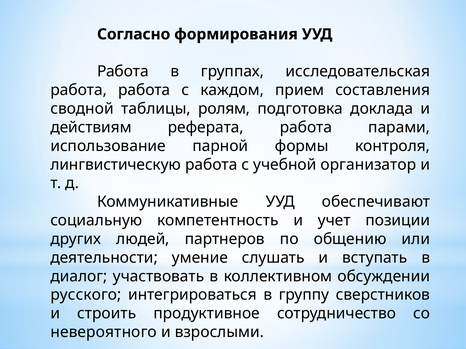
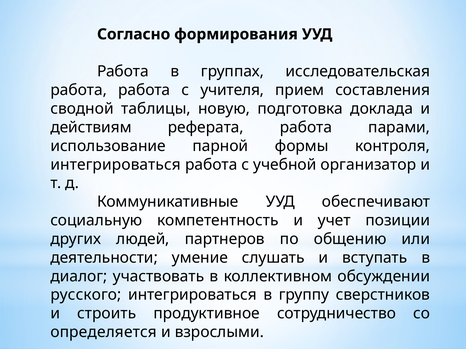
каждом: каждом -> учителя
ролям: ролям -> новую
лингвистическую at (116, 165): лингвистическую -> интегрироваться
невероятного: невероятного -> определяется
